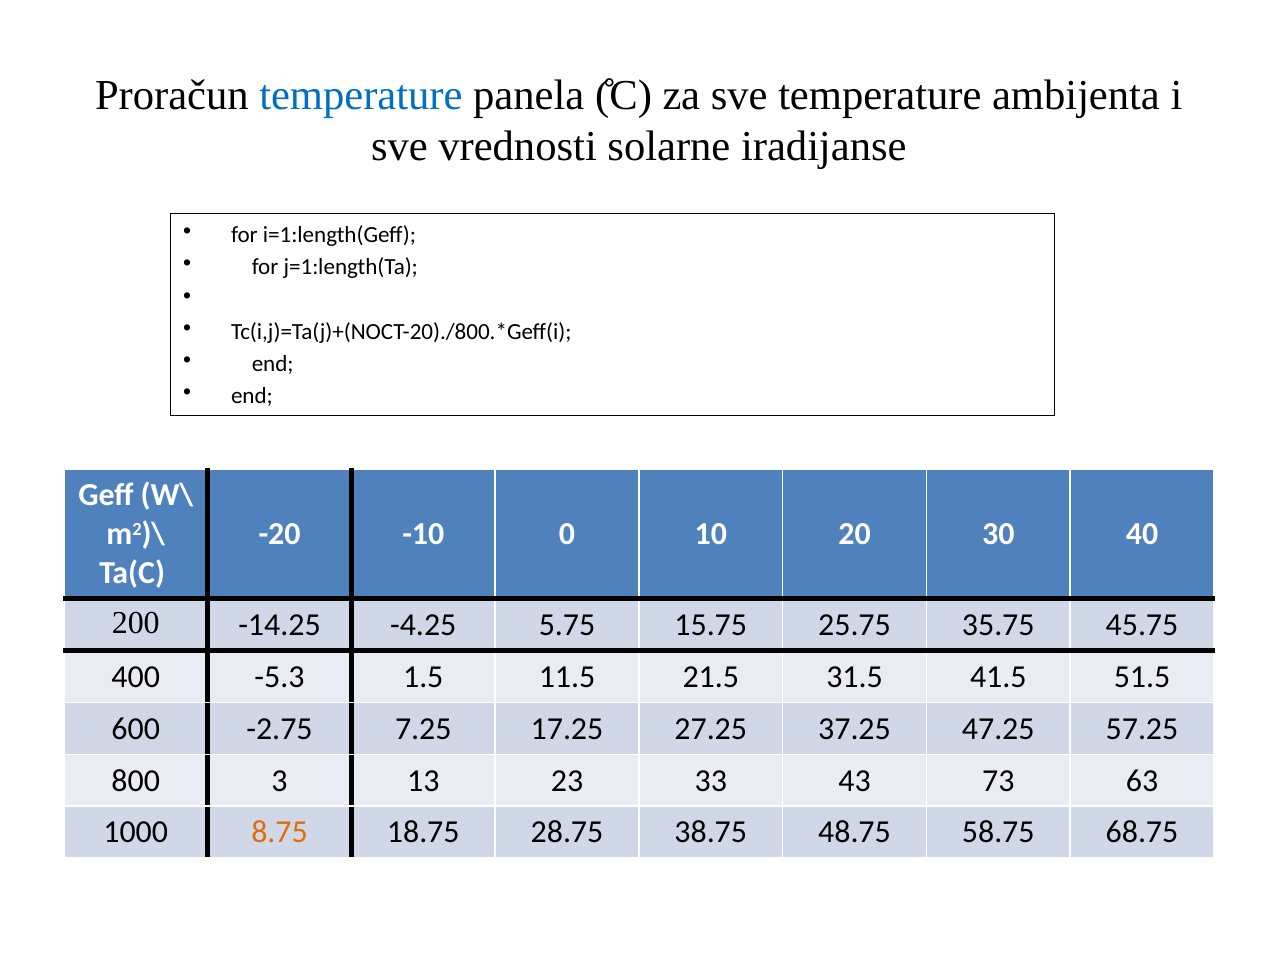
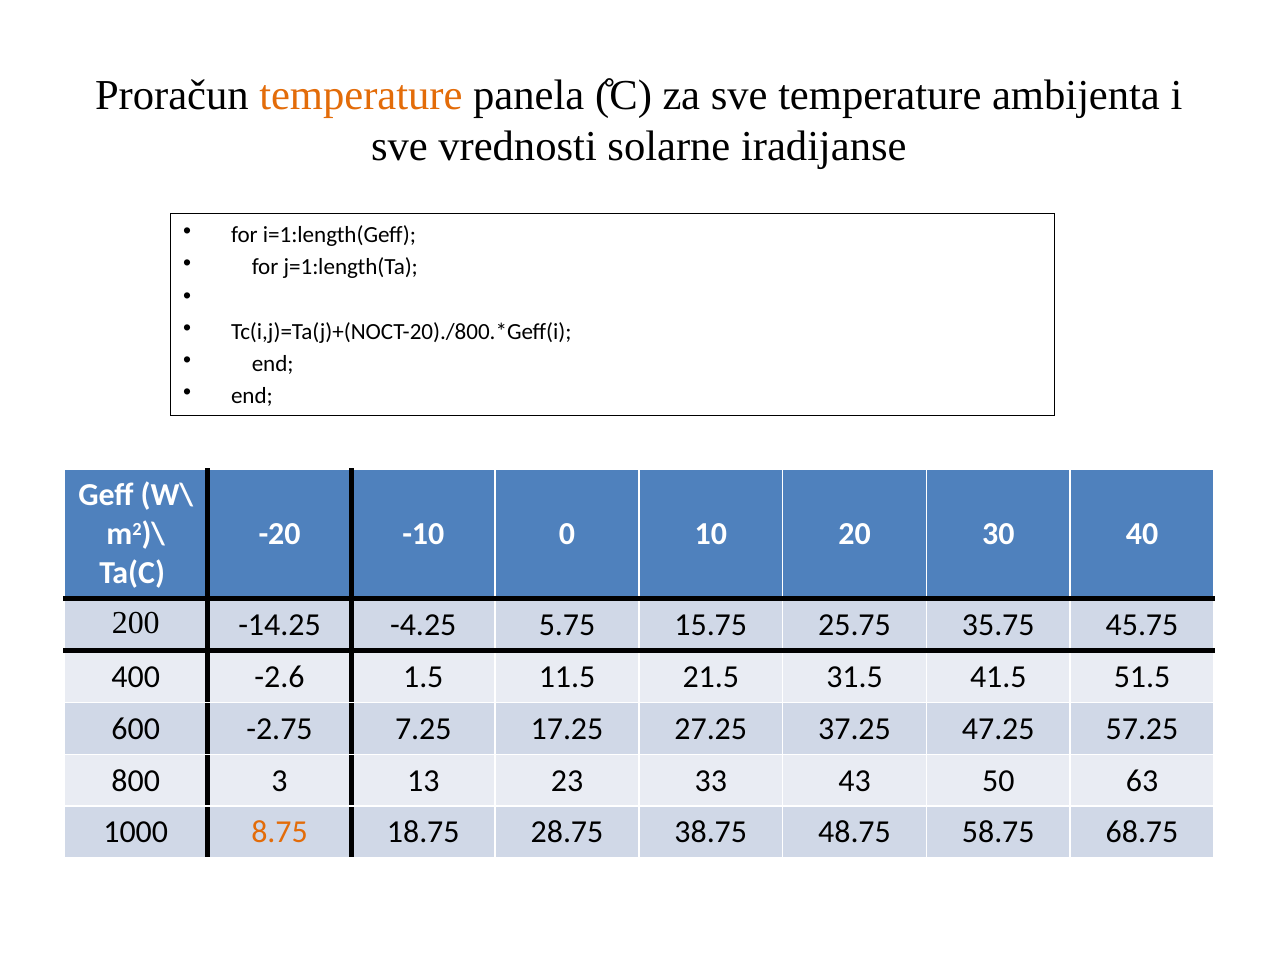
temperature at (361, 96) colour: blue -> orange
-5.3: -5.3 -> -2.6
73: 73 -> 50
